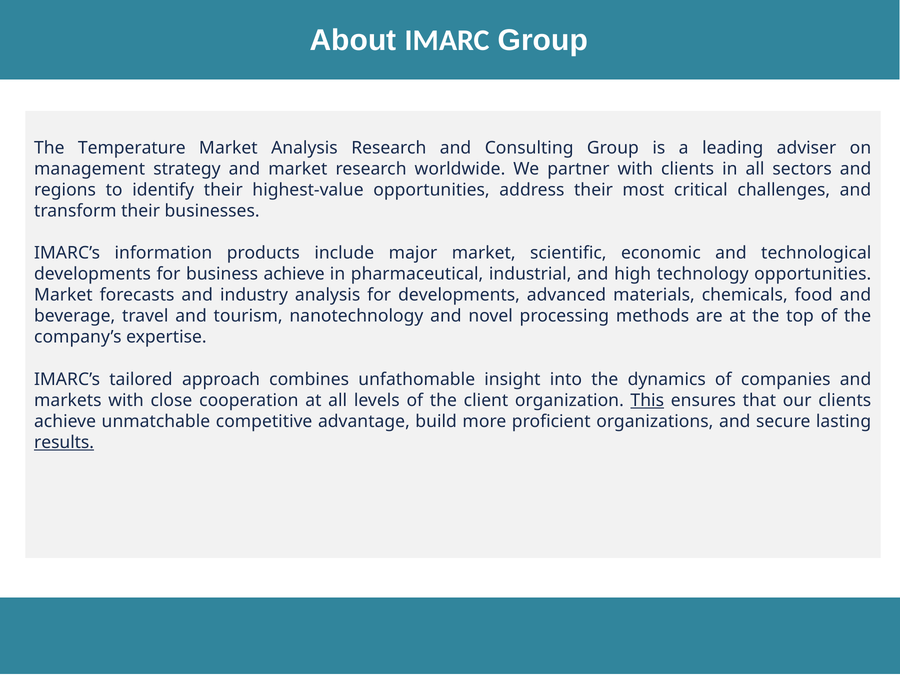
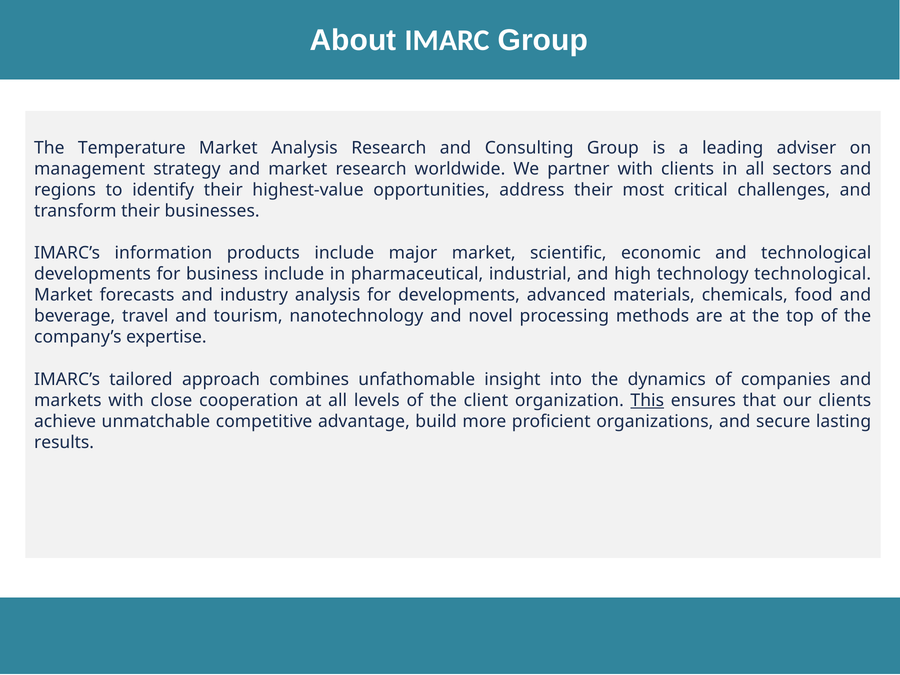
business achieve: achieve -> include
technology opportunities: opportunities -> technological
results underline: present -> none
